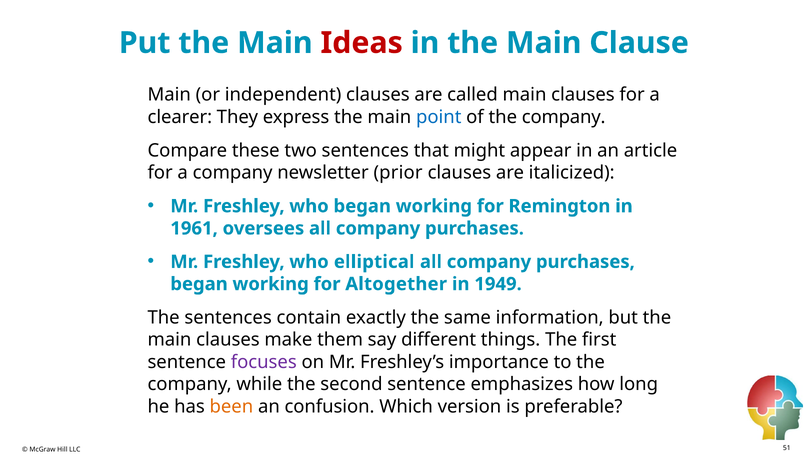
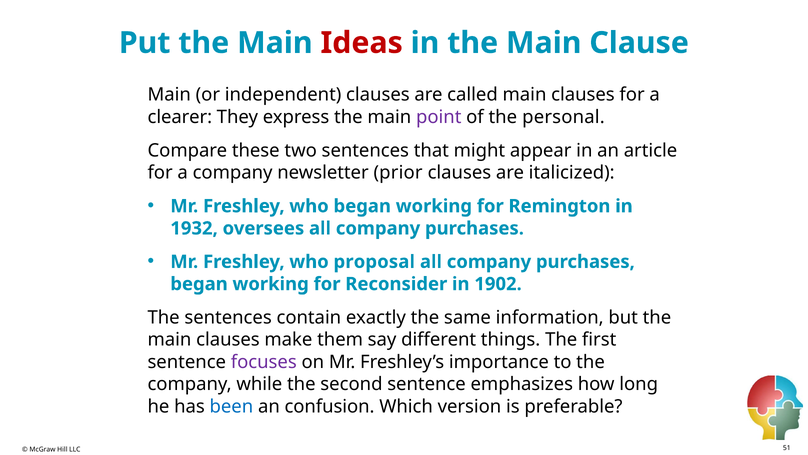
point colour: blue -> purple
of the company: company -> personal
1961: 1961 -> 1932
elliptical: elliptical -> proposal
Altogether: Altogether -> Reconsider
1949: 1949 -> 1902
been colour: orange -> blue
